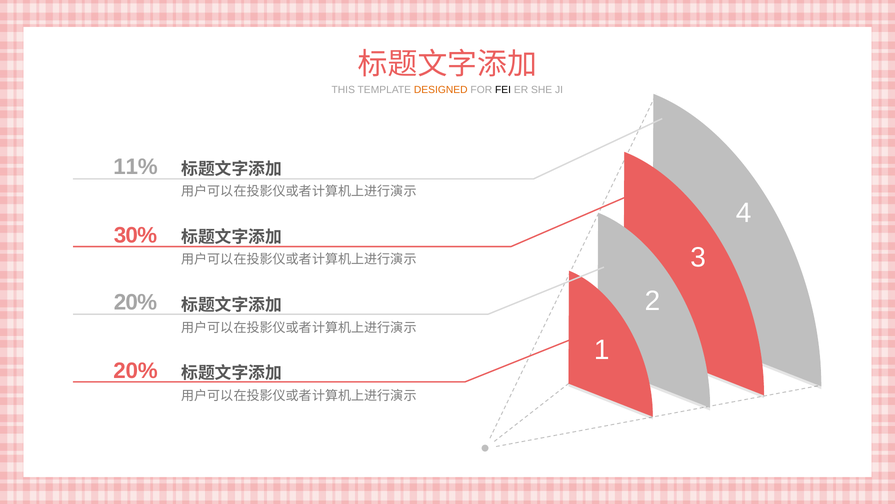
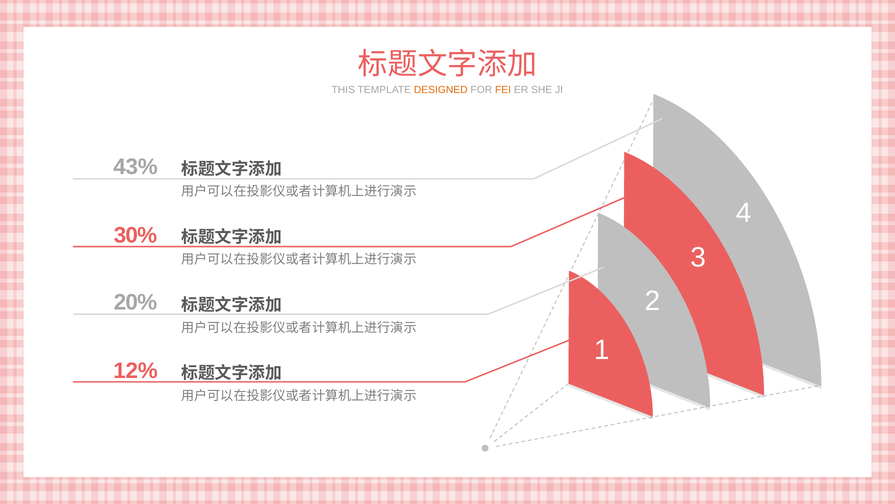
FEI colour: black -> orange
11%: 11% -> 43%
20% at (136, 370): 20% -> 12%
